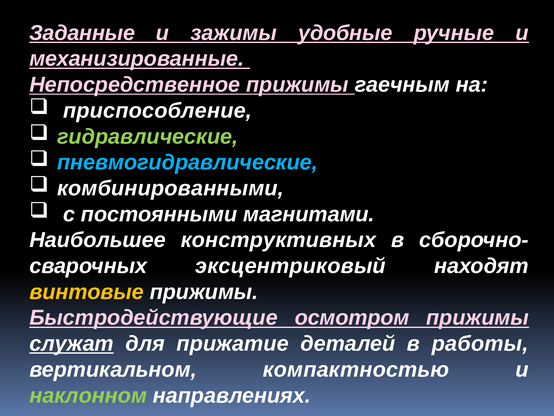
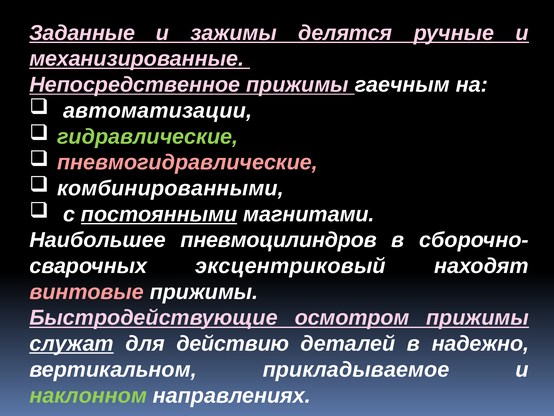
удобные: удобные -> делятся
приспособление: приспособление -> автоматизации
пневмогидравлические colour: light blue -> pink
постоянными underline: none -> present
конструктивных: конструктивных -> пневмоцилиндров
винтовые colour: yellow -> pink
прижатие: прижатие -> действию
работы: работы -> надежно
компактностью: компактностью -> прикладываемое
